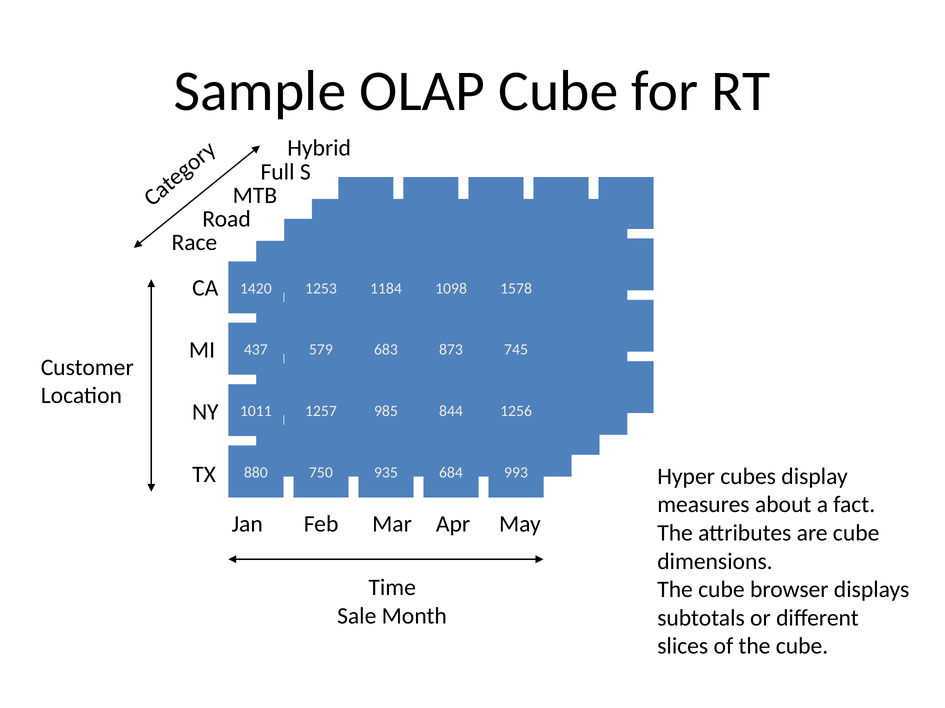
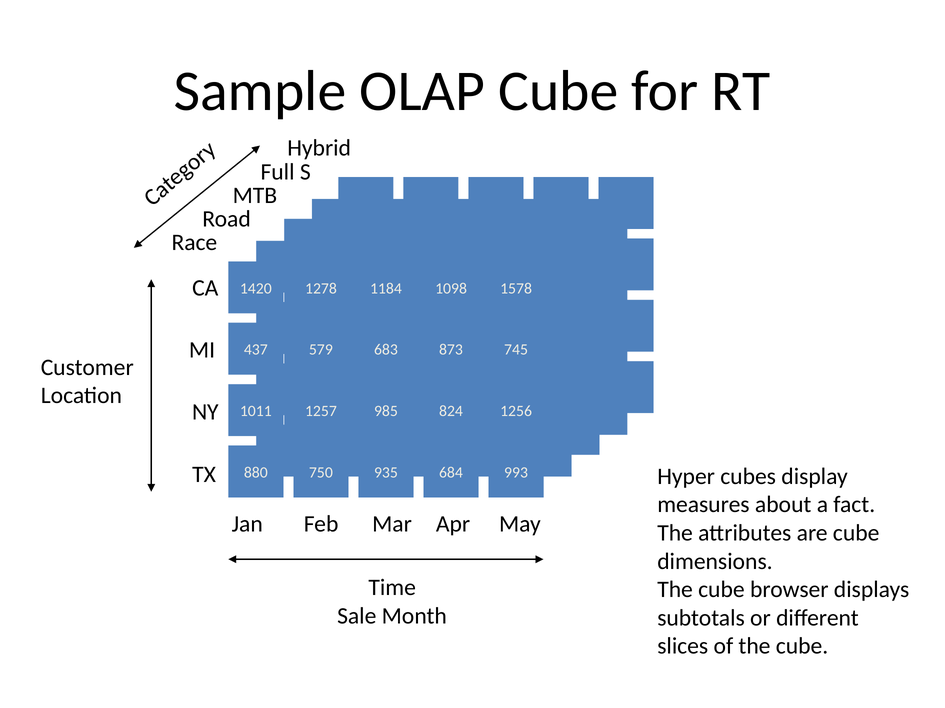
1253: 1253 -> 1278
844: 844 -> 824
